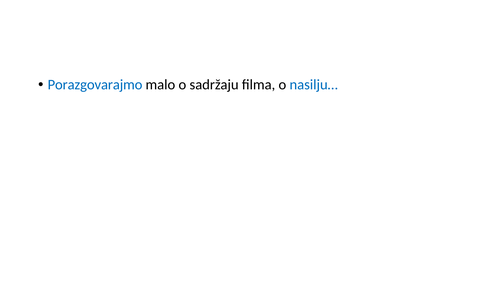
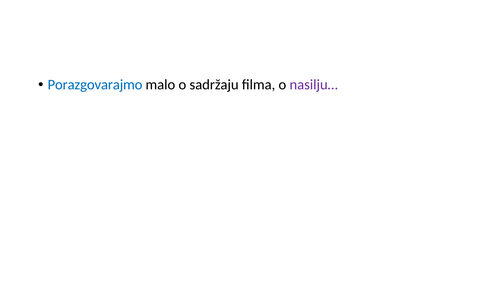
nasilju… colour: blue -> purple
